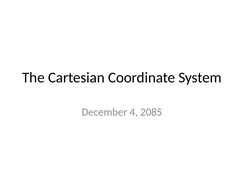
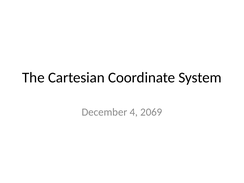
2085: 2085 -> 2069
